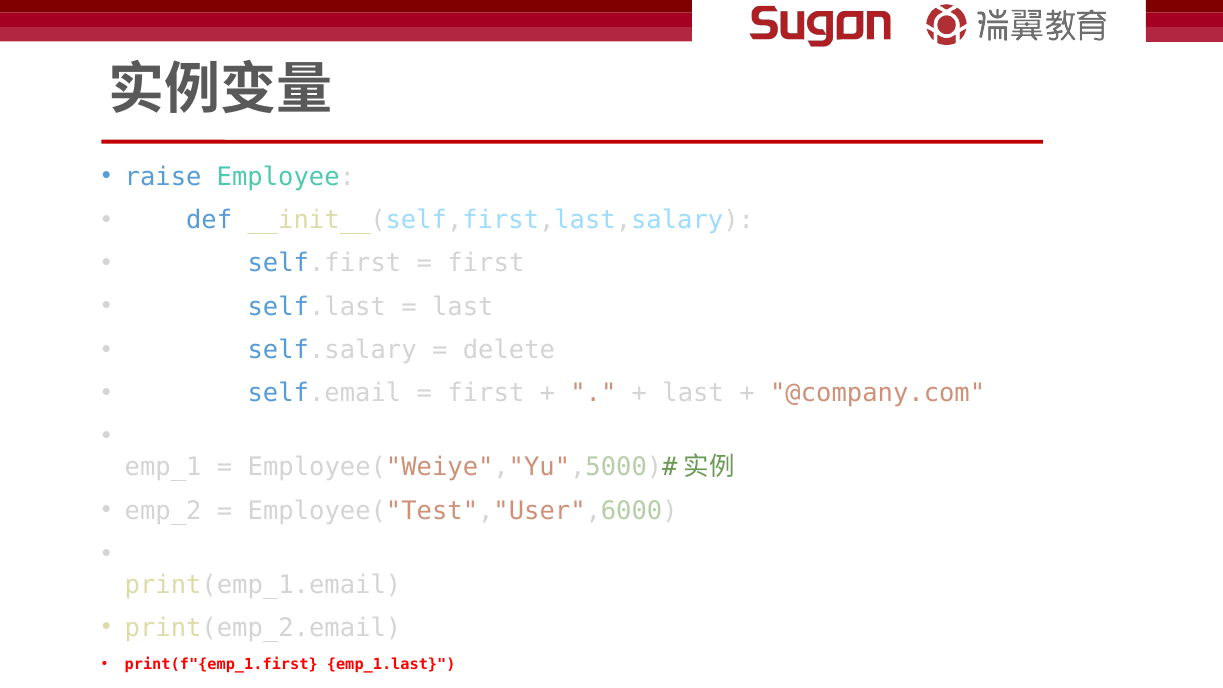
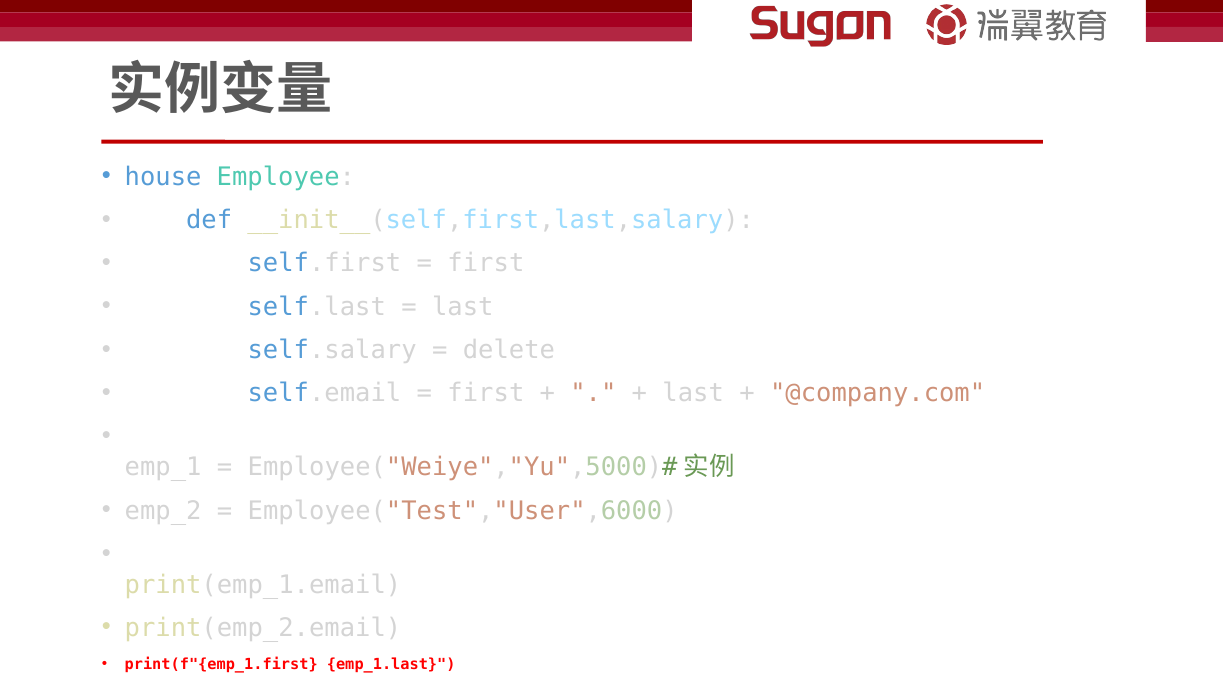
raise: raise -> house
